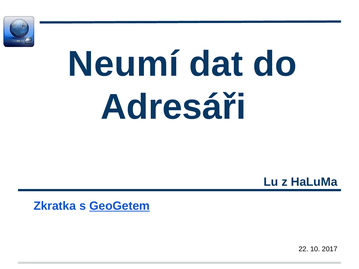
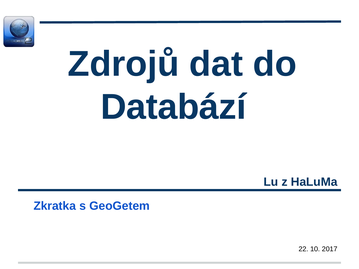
Neumí: Neumí -> Zdrojů
Adresáři: Adresáři -> Databází
GeoGetem underline: present -> none
